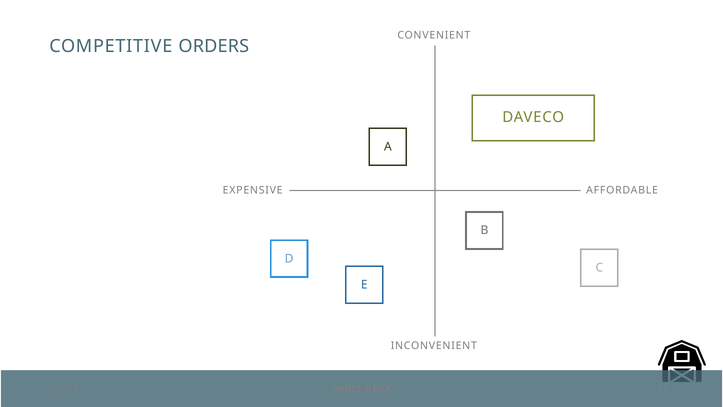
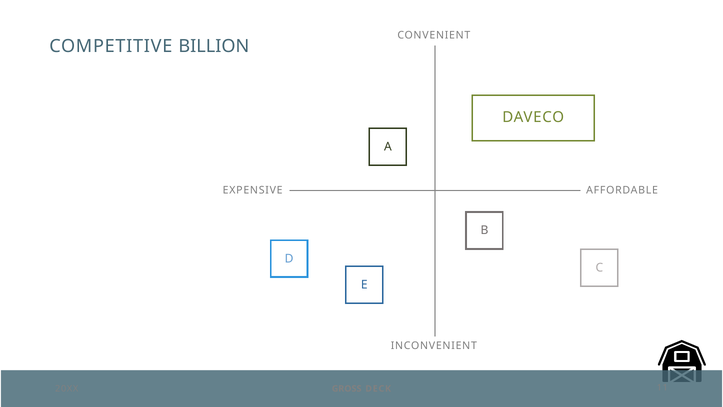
ORDERS: ORDERS -> BILLION
